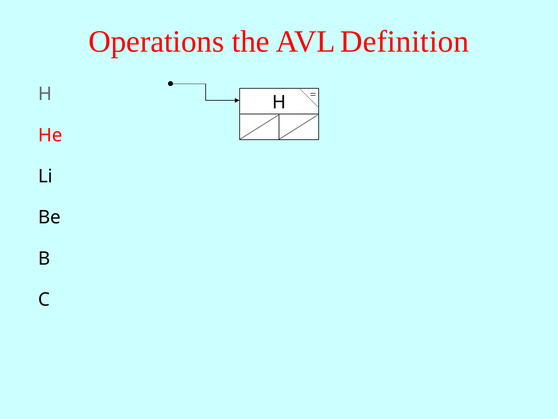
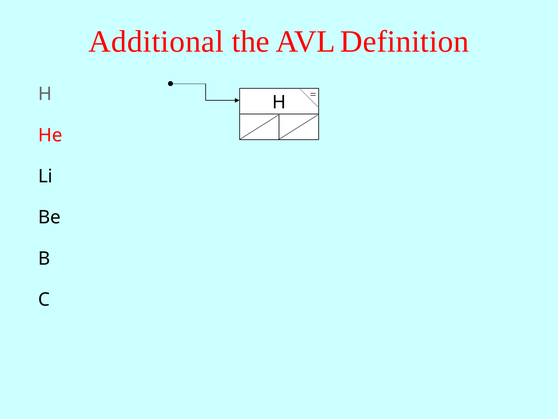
Operations: Operations -> Additional
